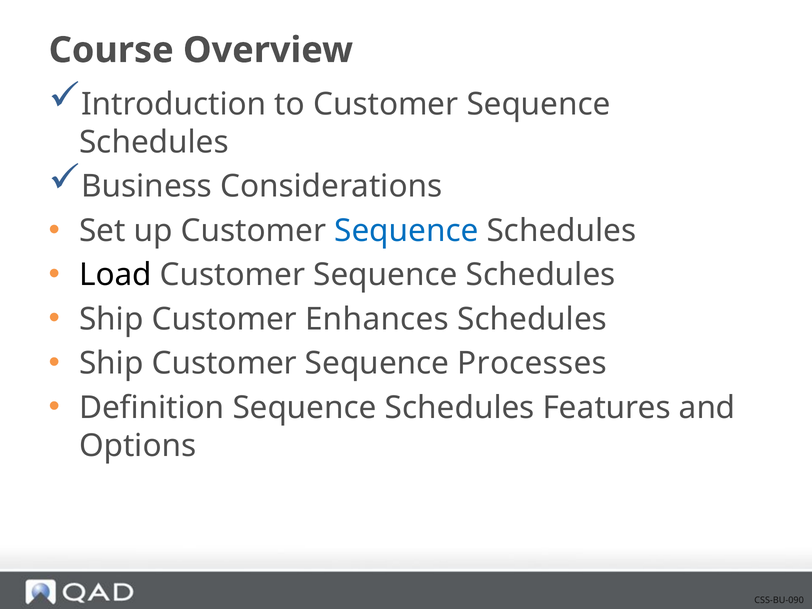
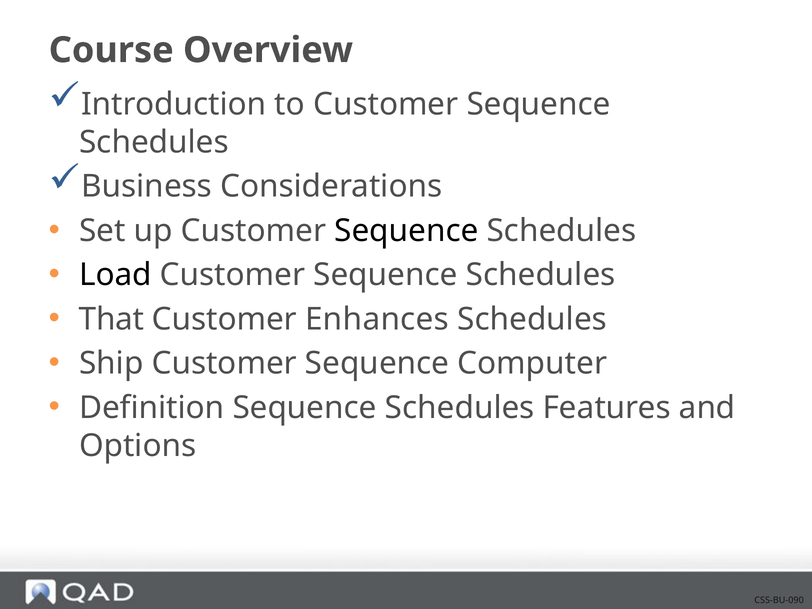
Sequence at (406, 231) colour: blue -> black
Ship at (111, 319): Ship -> That
Processes: Processes -> Computer
